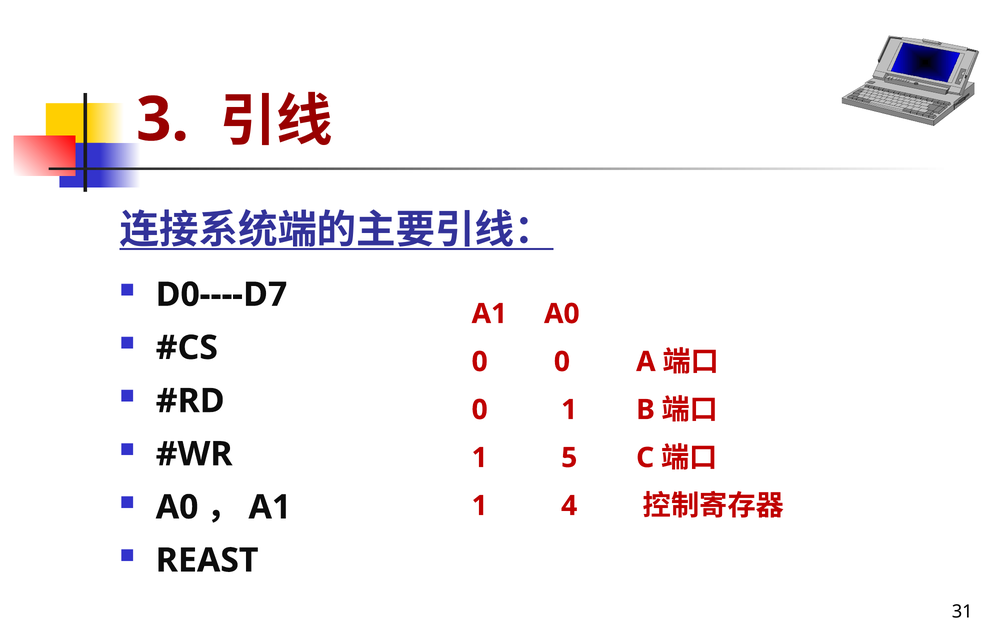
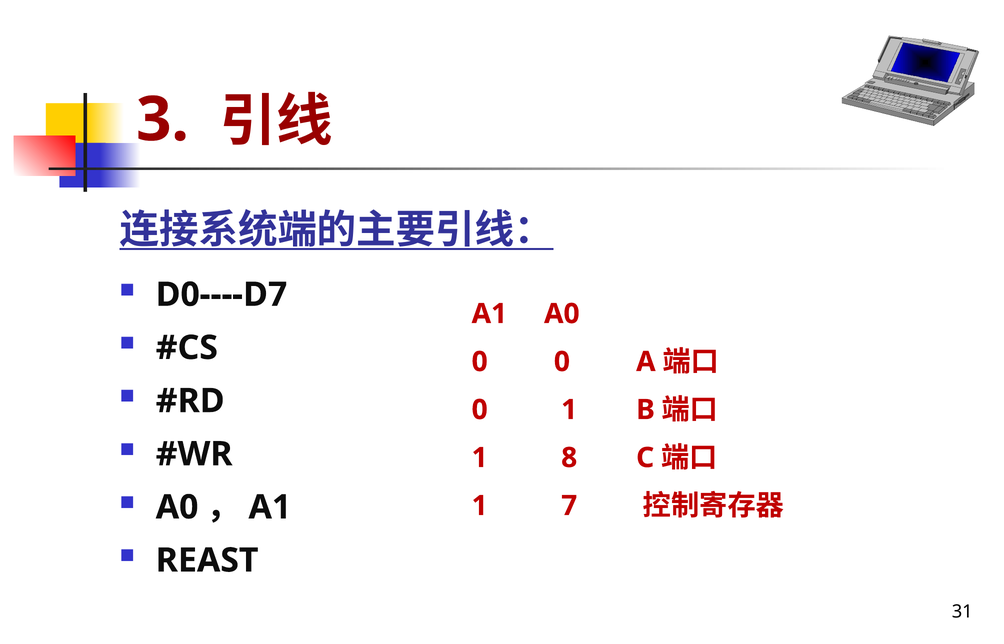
5: 5 -> 8
4: 4 -> 7
